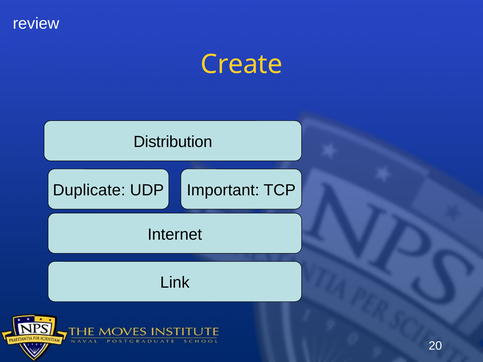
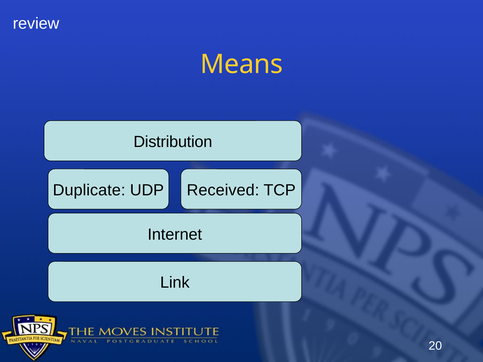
Create: Create -> Means
Important: Important -> Received
